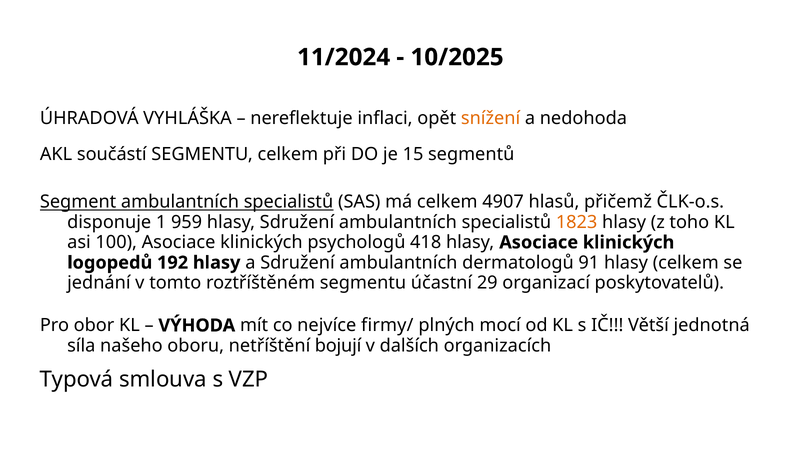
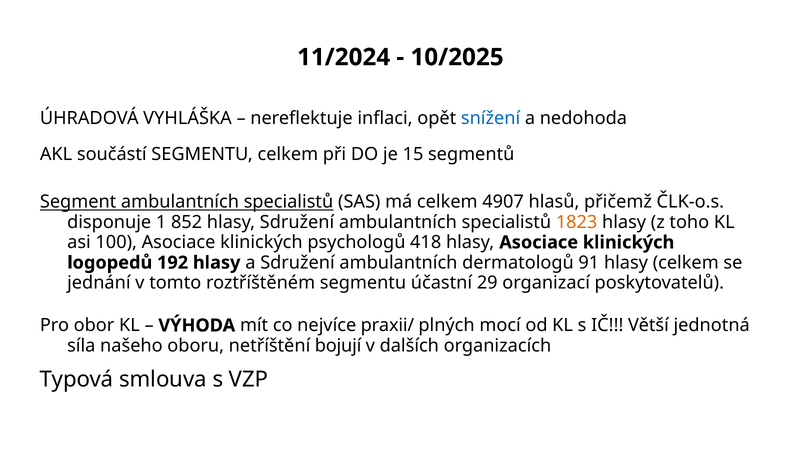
snížení colour: orange -> blue
959: 959 -> 852
firmy/: firmy/ -> praxii/
